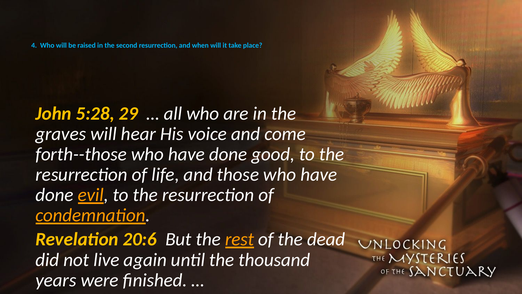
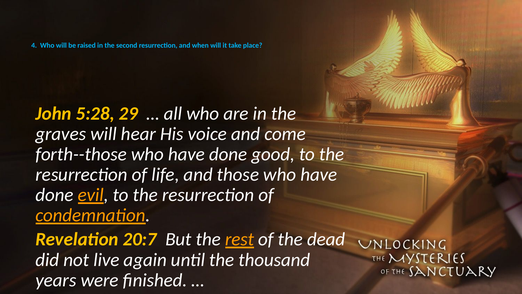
20:6: 20:6 -> 20:7
